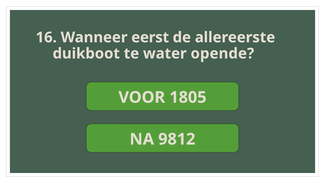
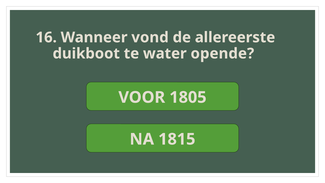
eerst: eerst -> vond
9812: 9812 -> 1815
